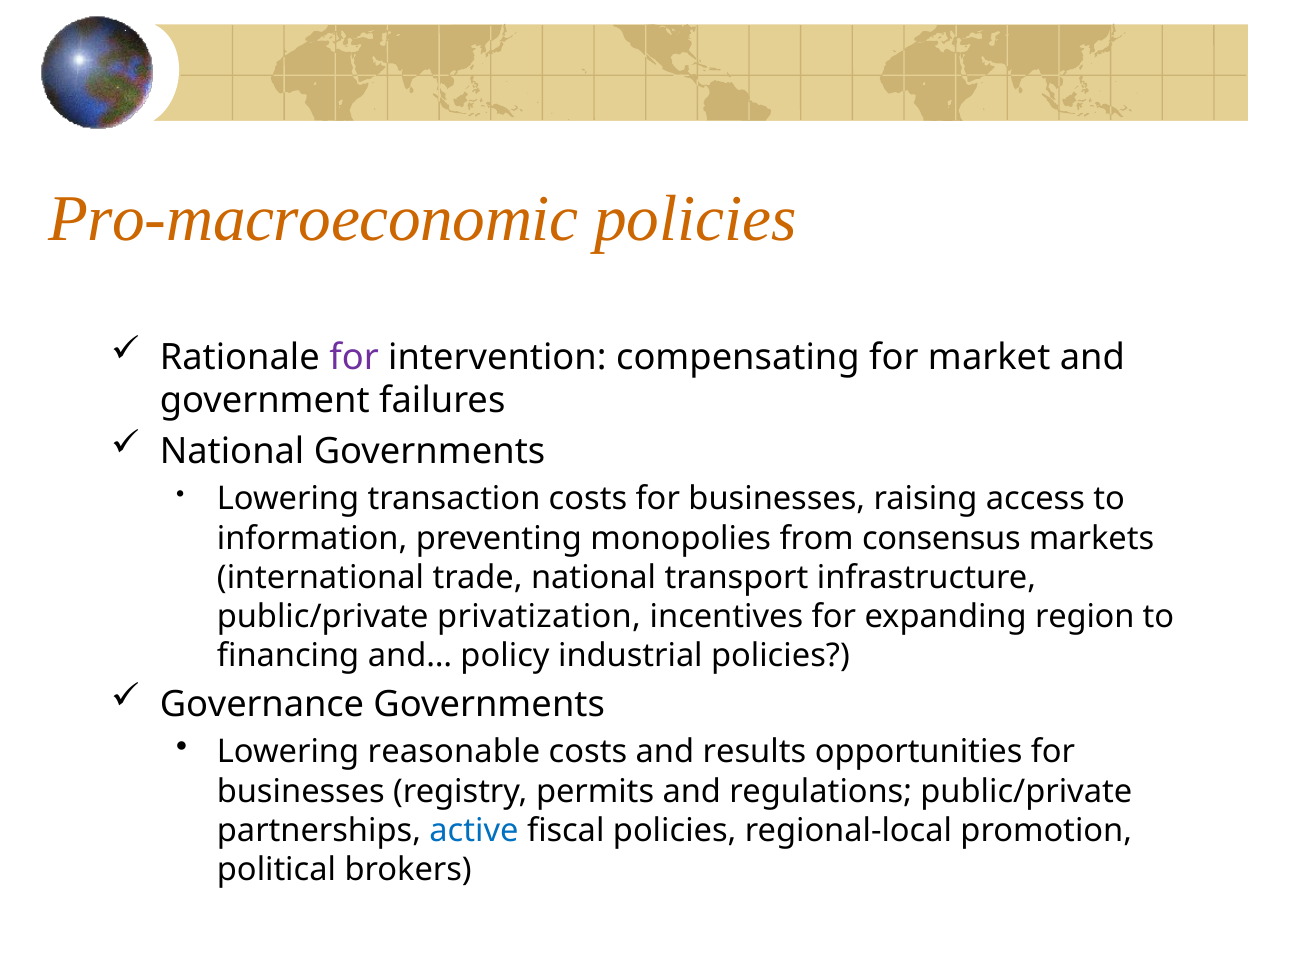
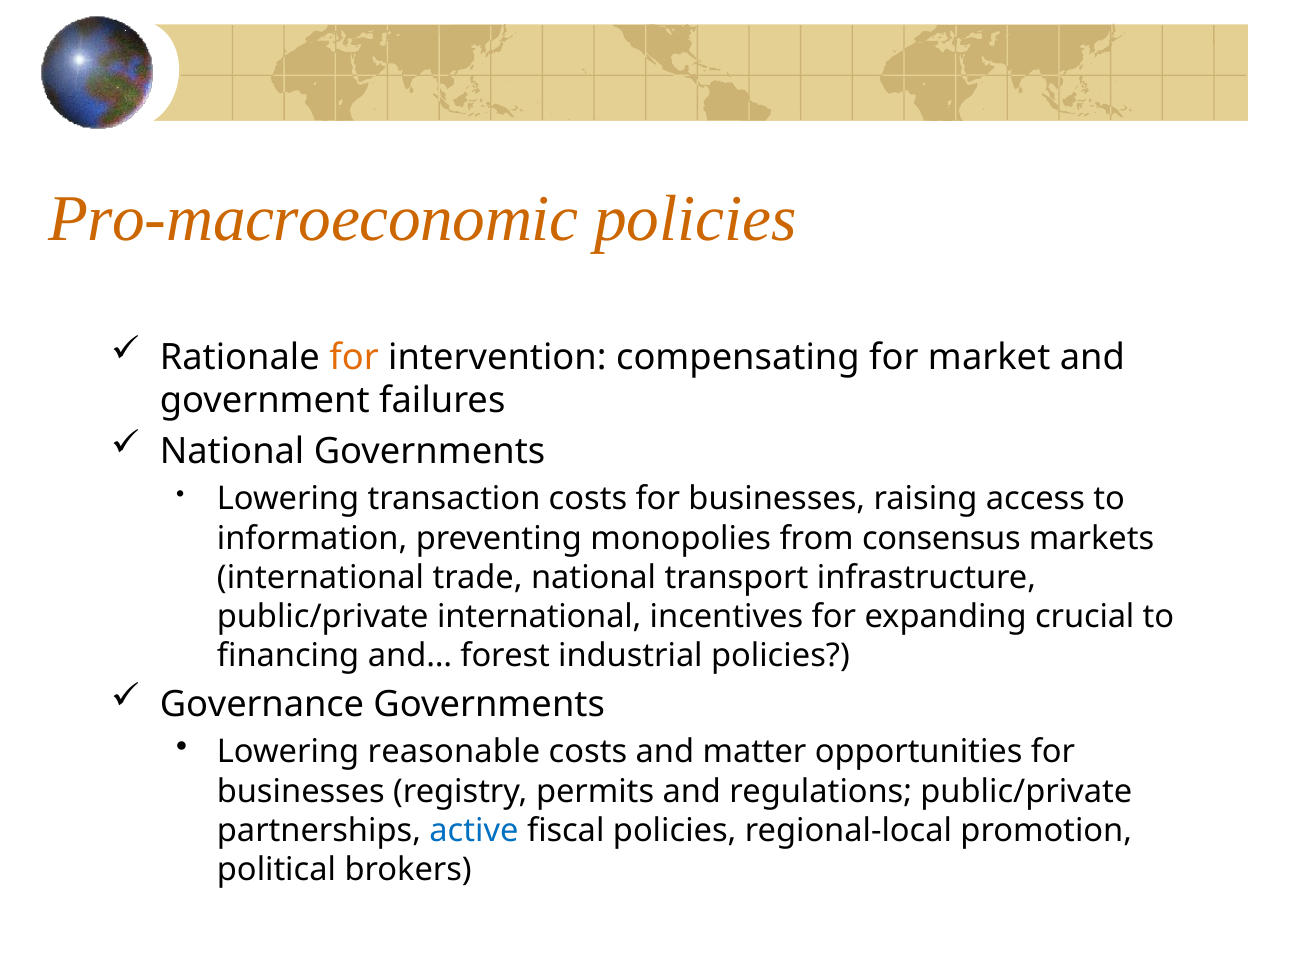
for at (354, 357) colour: purple -> orange
public/private privatization: privatization -> international
region: region -> crucial
policy: policy -> forest
results: results -> matter
